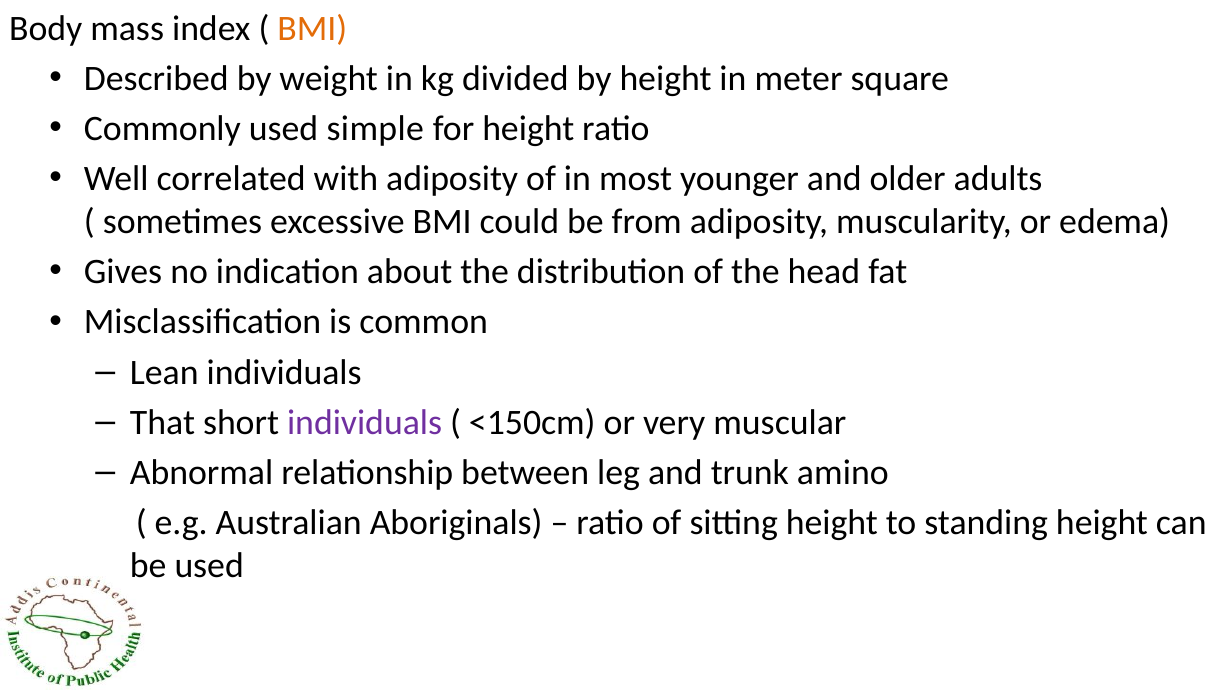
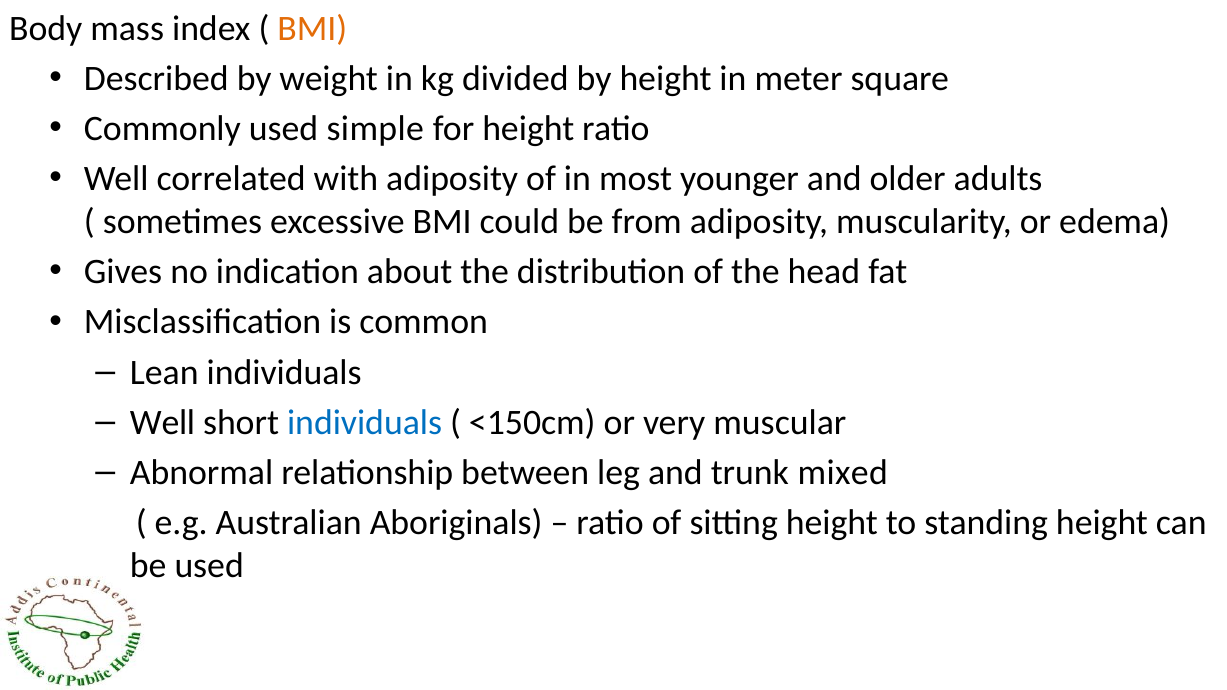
That at (162, 423): That -> Well
individuals at (365, 423) colour: purple -> blue
amino: amino -> mixed
